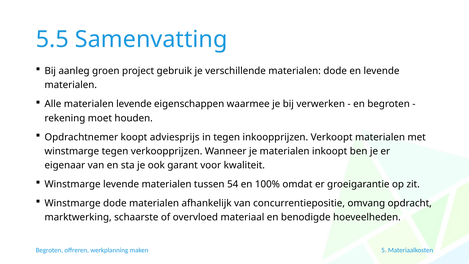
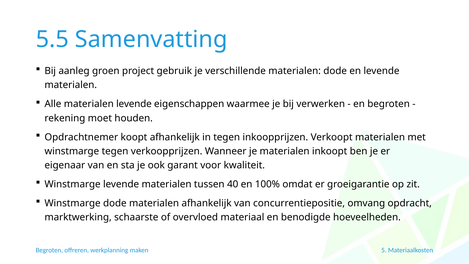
koopt adviesprijs: adviesprijs -> afhankelijk
54: 54 -> 40
